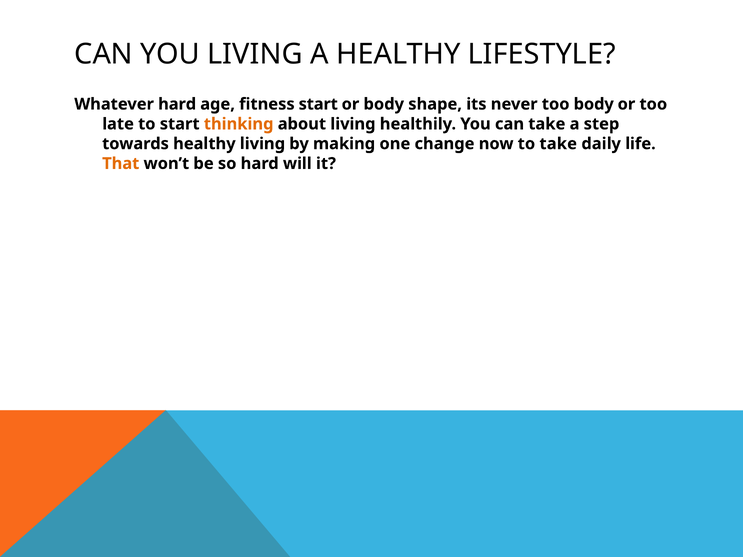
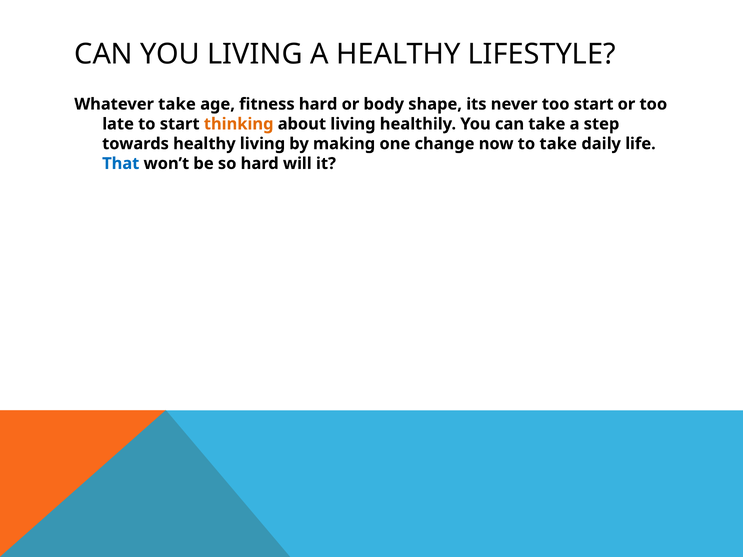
Whatever hard: hard -> take
fitness start: start -> hard
too body: body -> start
That colour: orange -> blue
